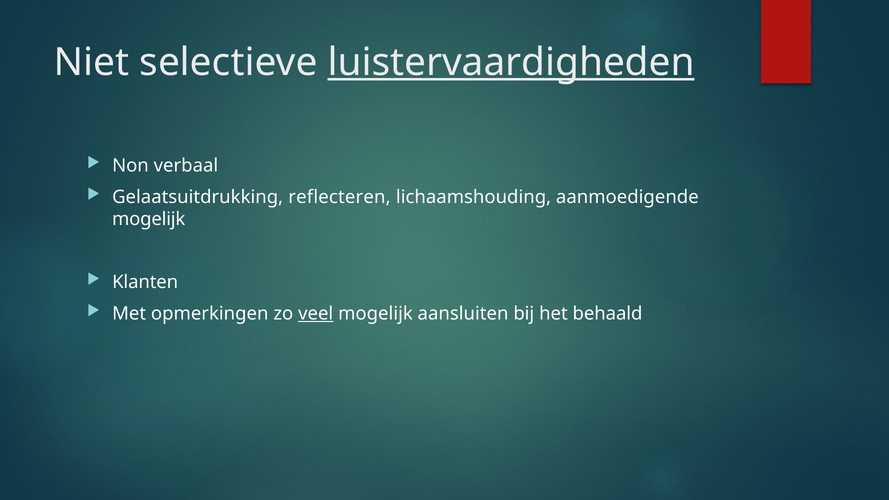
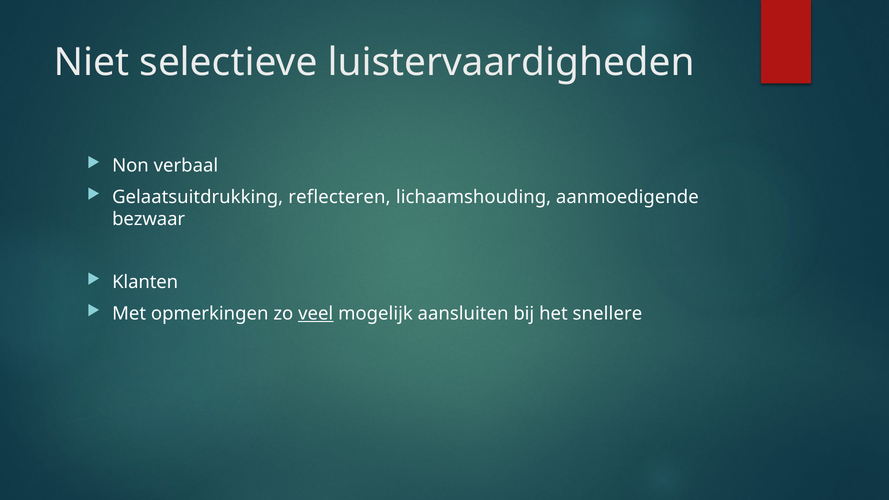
luistervaardigheden underline: present -> none
mogelijk at (149, 219): mogelijk -> bezwaar
behaald: behaald -> snellere
